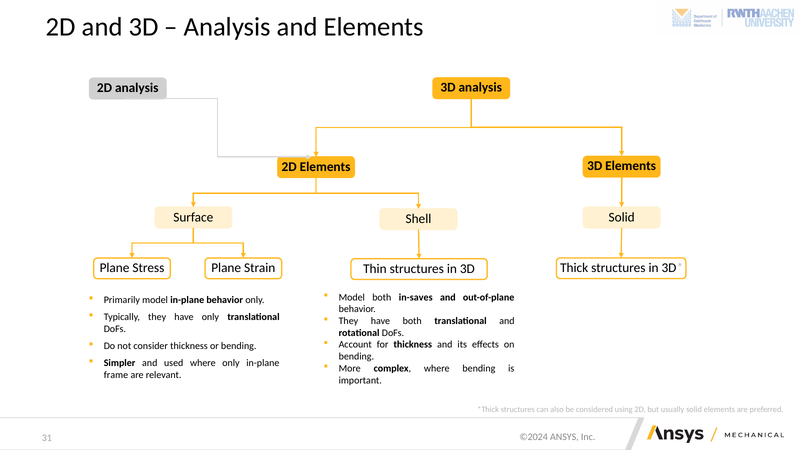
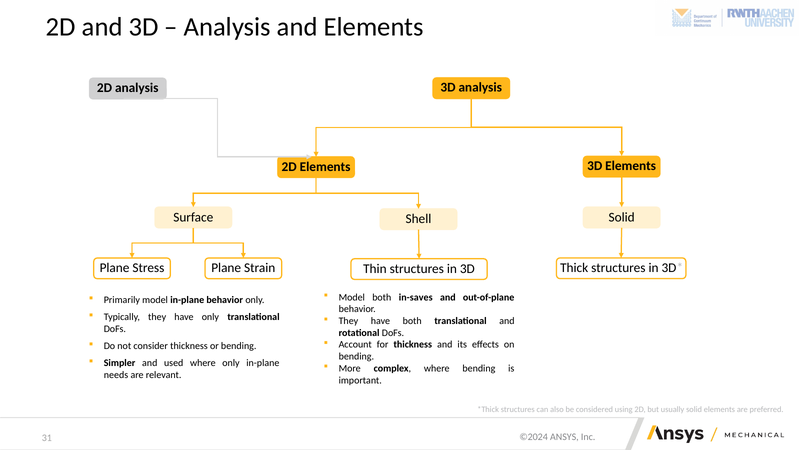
frame: frame -> needs
